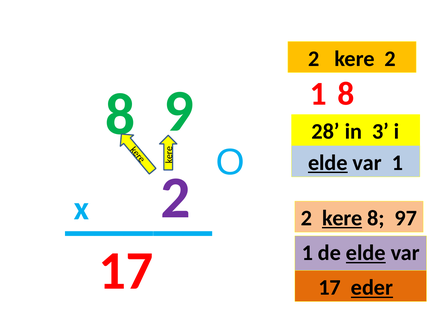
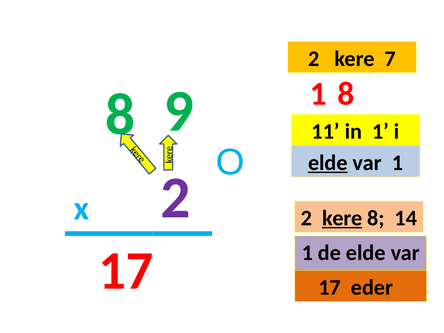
kere 2: 2 -> 7
28: 28 -> 11
in 3: 3 -> 1
97: 97 -> 14
elde at (366, 253) underline: present -> none
eder underline: present -> none
